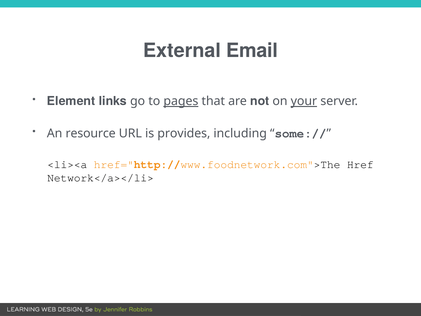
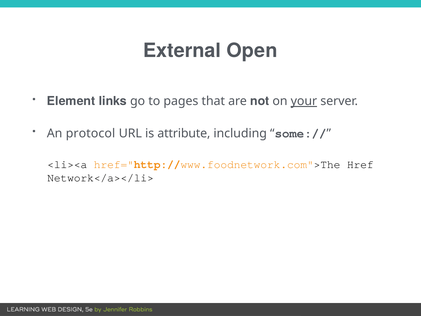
Email: Email -> Open
pages underline: present -> none
resource: resource -> protocol
provides: provides -> attribute
